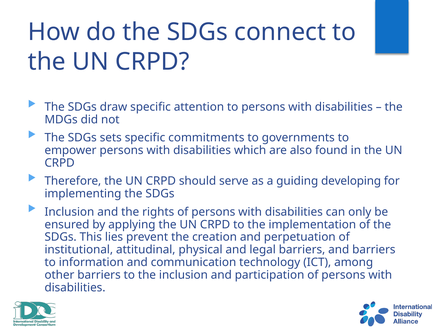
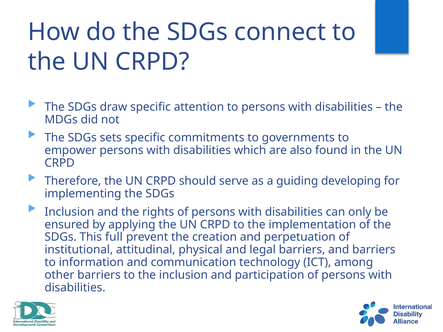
lies: lies -> full
